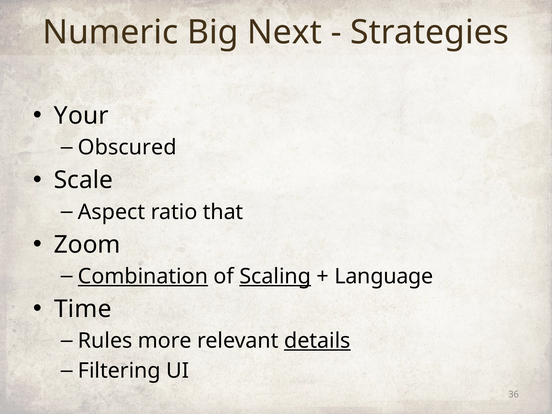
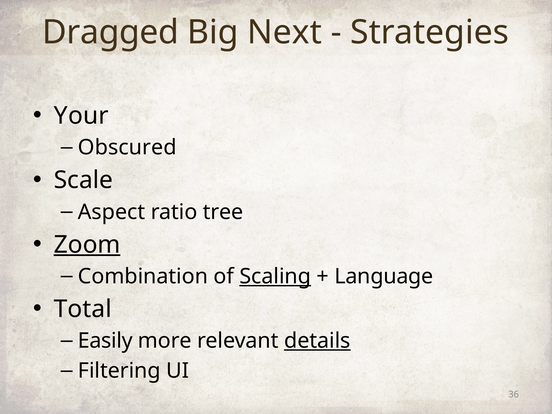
Numeric: Numeric -> Dragged
that: that -> tree
Zoom underline: none -> present
Combination underline: present -> none
Time: Time -> Total
Rules: Rules -> Easily
